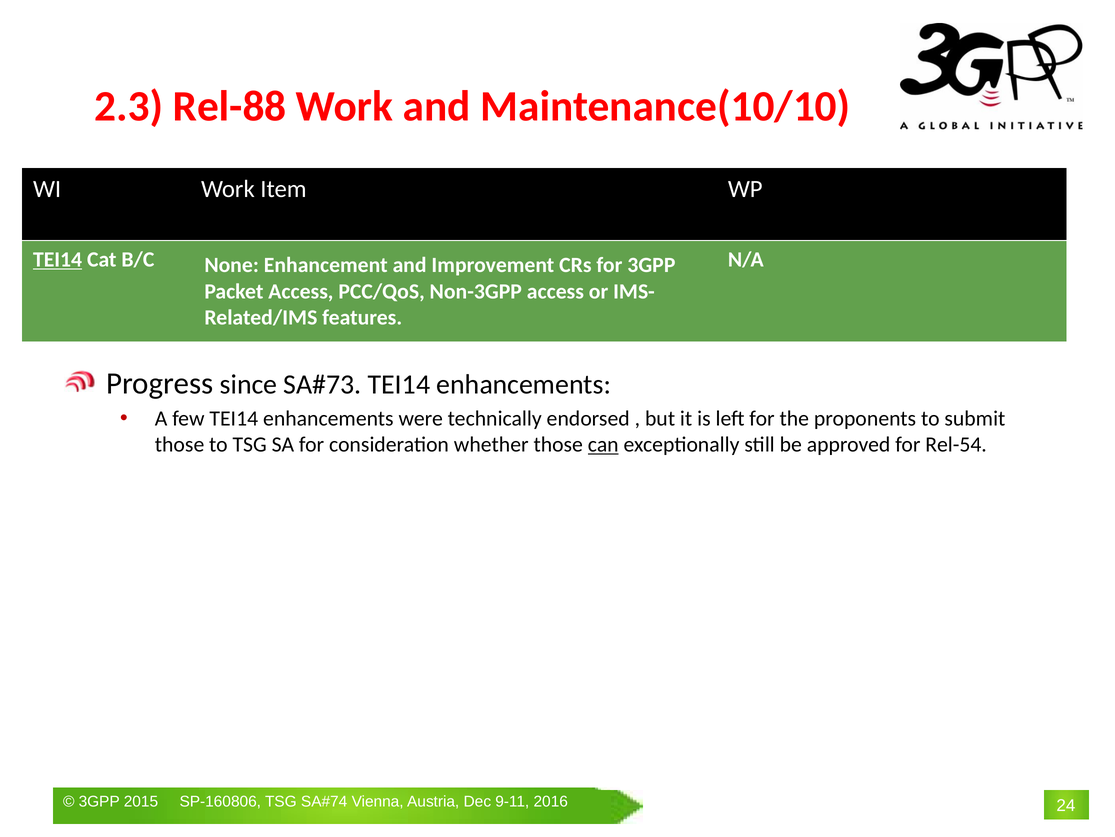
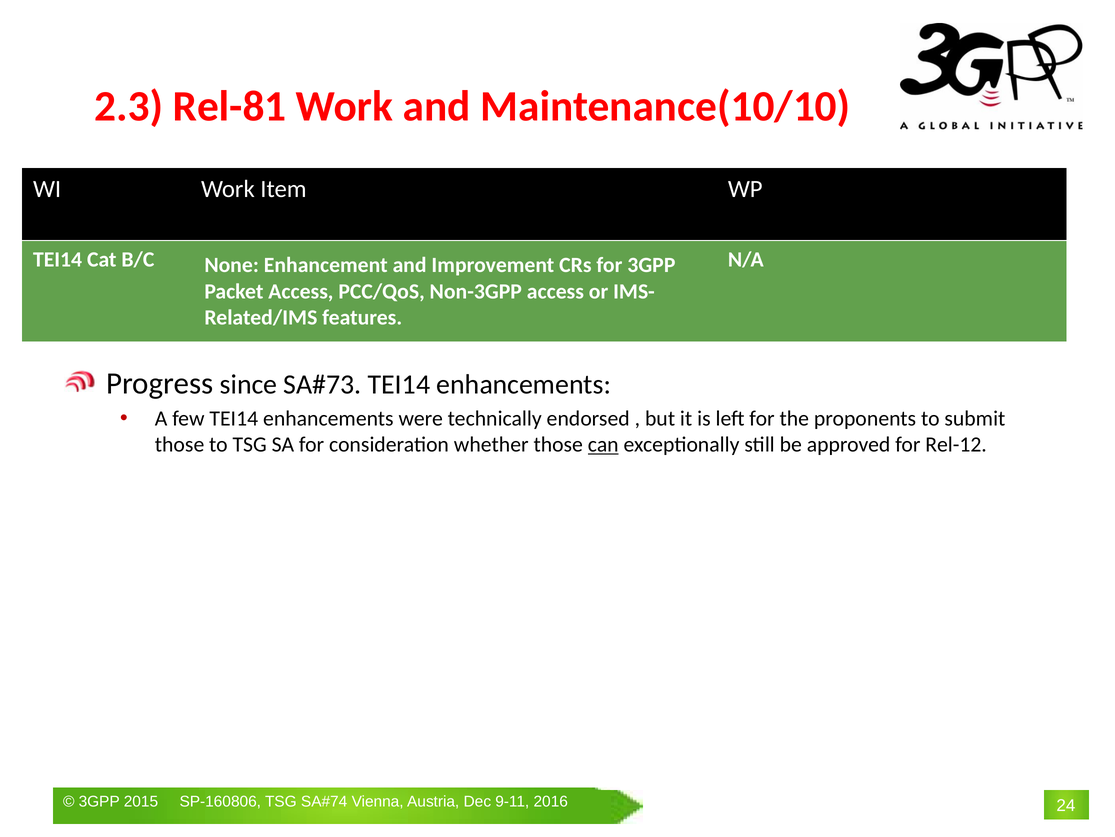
Rel-88: Rel-88 -> Rel-81
TEI14 at (58, 259) underline: present -> none
Rel-54: Rel-54 -> Rel-12
